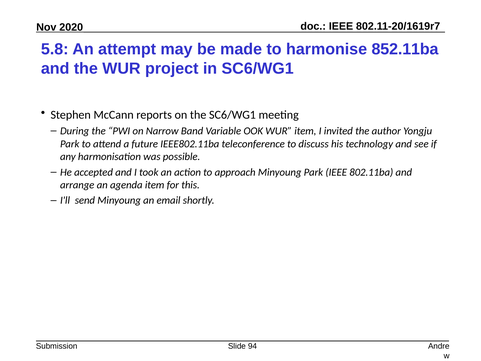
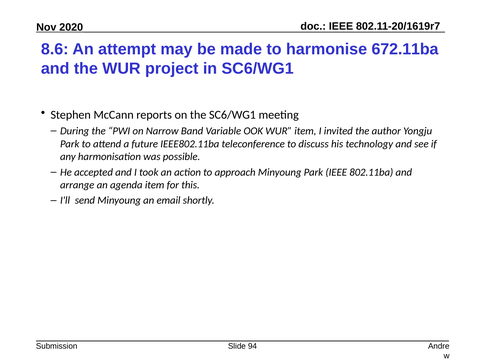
5.8: 5.8 -> 8.6
852.11ba: 852.11ba -> 672.11ba
